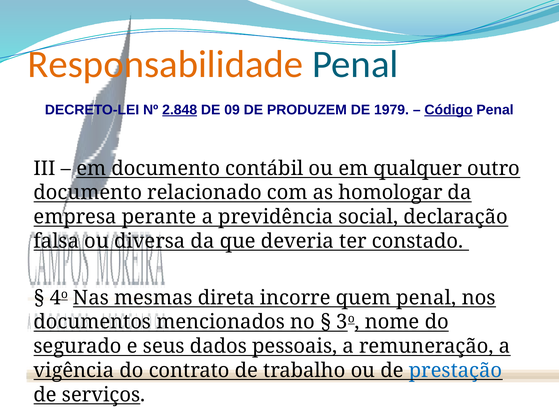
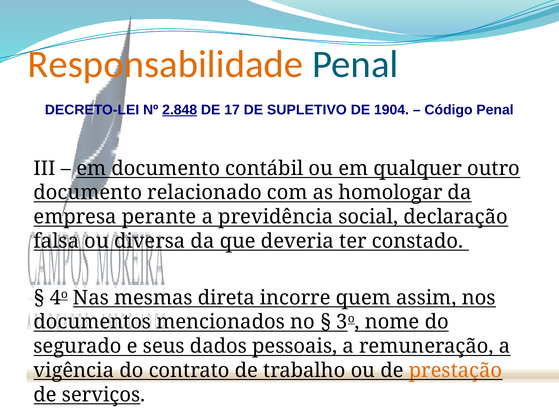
09: 09 -> 17
PRODUZEM: PRODUZEM -> SUPLETIVO
1979: 1979 -> 1904
Código underline: present -> none
quem penal: penal -> assim
prestação colour: blue -> orange
